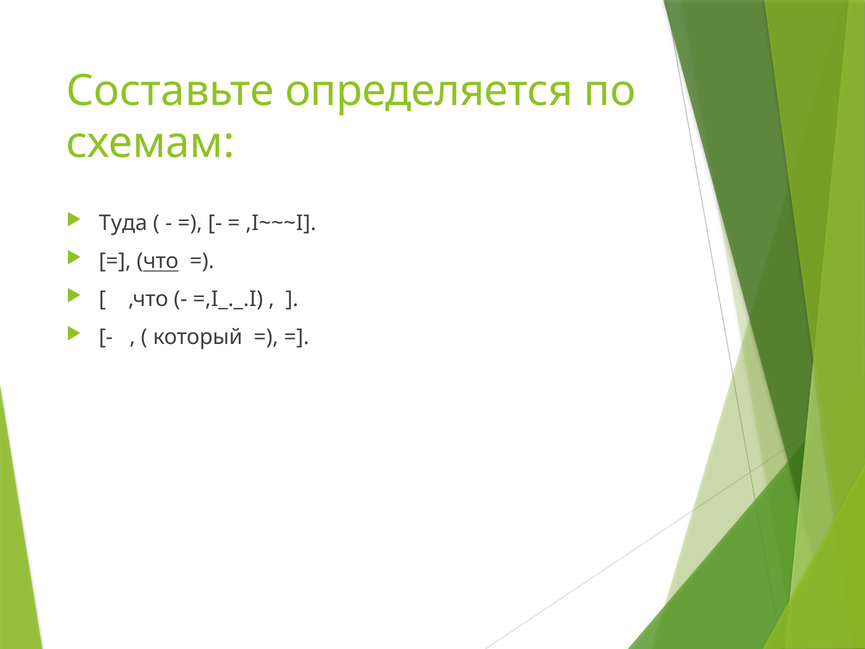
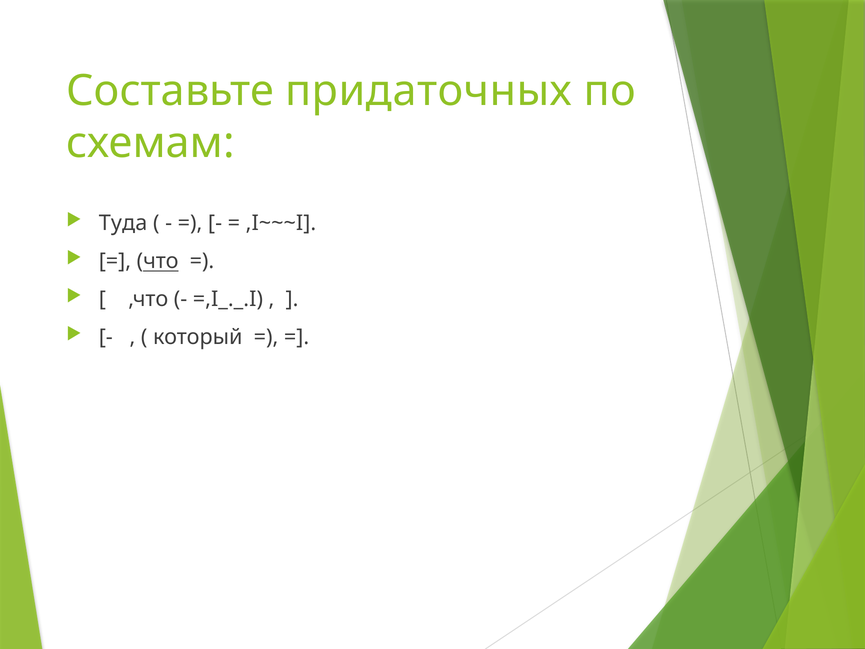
определяется: определяется -> придаточных
